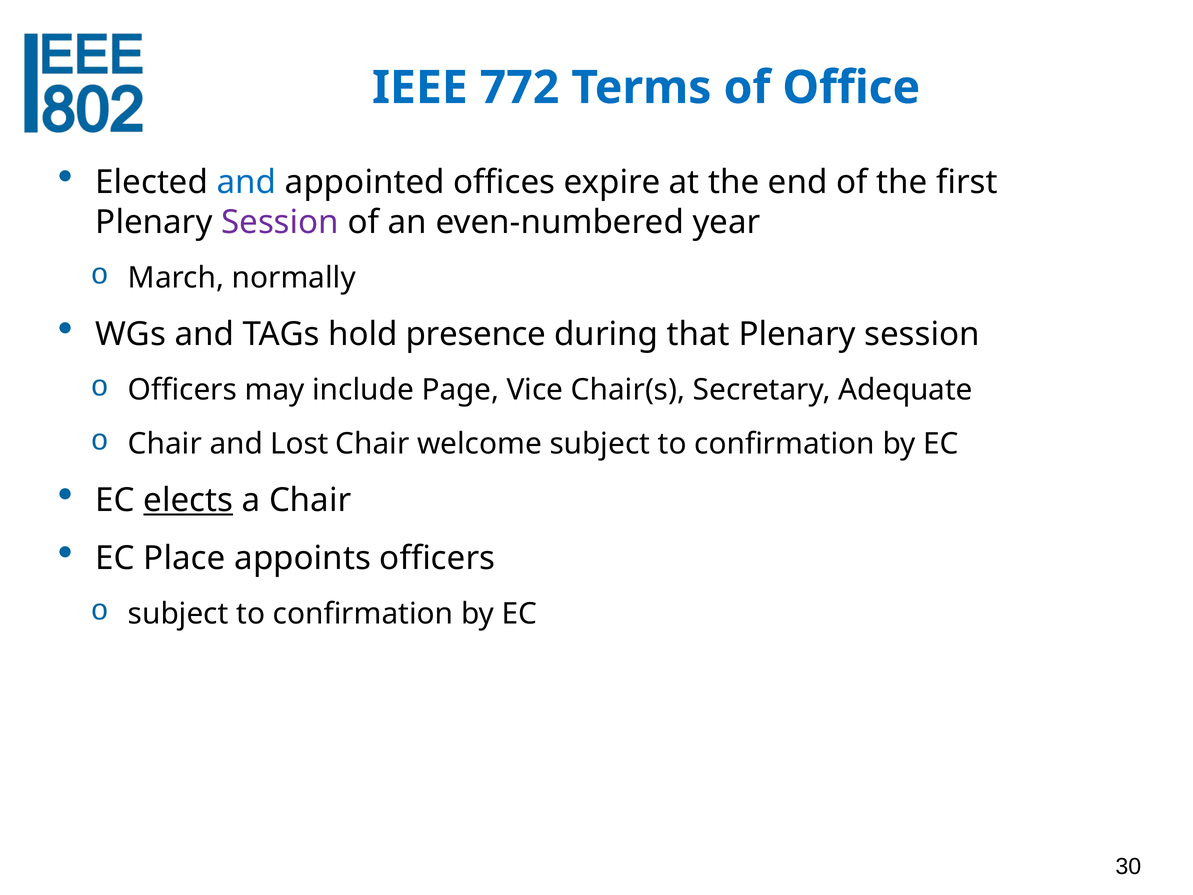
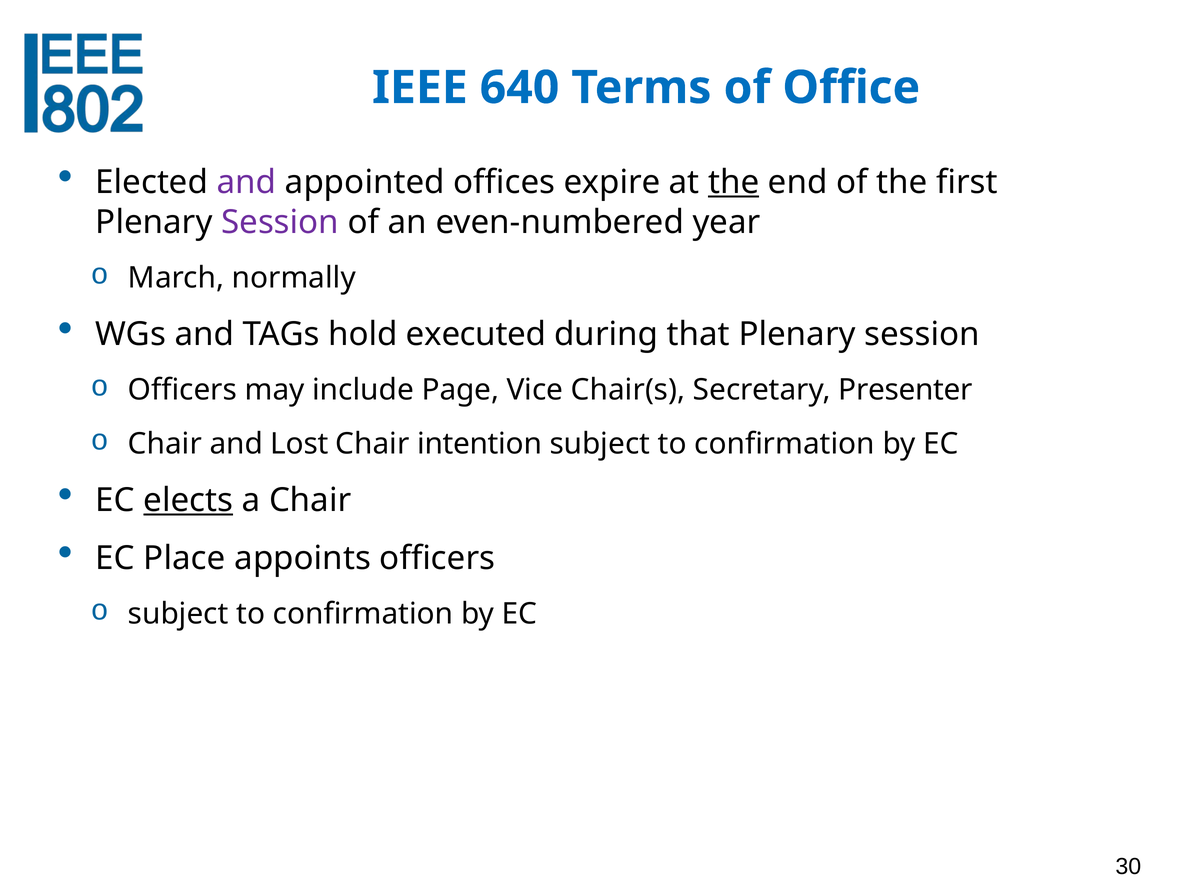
772: 772 -> 640
and at (246, 182) colour: blue -> purple
the at (734, 182) underline: none -> present
presence: presence -> executed
Adequate: Adequate -> Presenter
welcome: welcome -> intention
